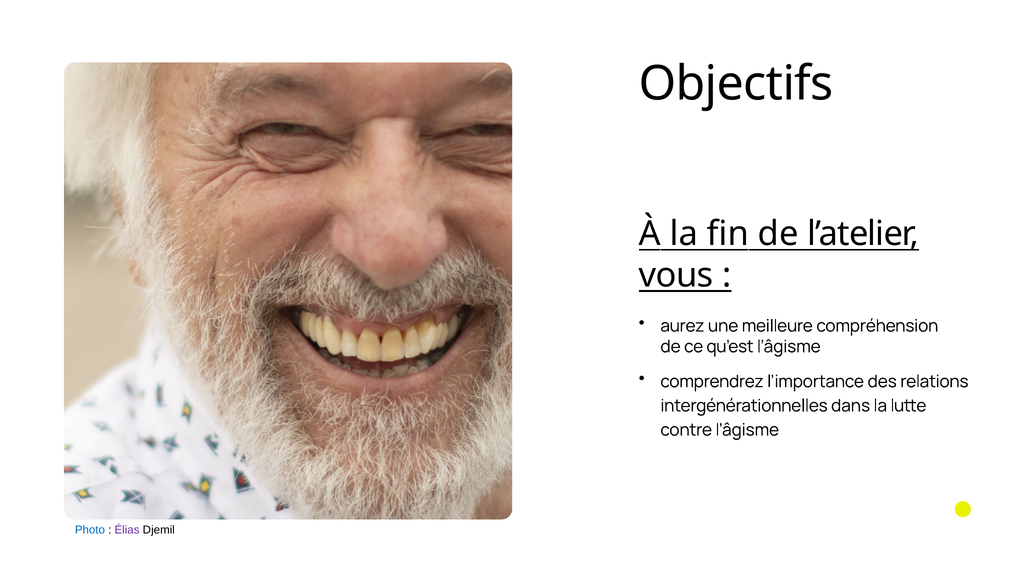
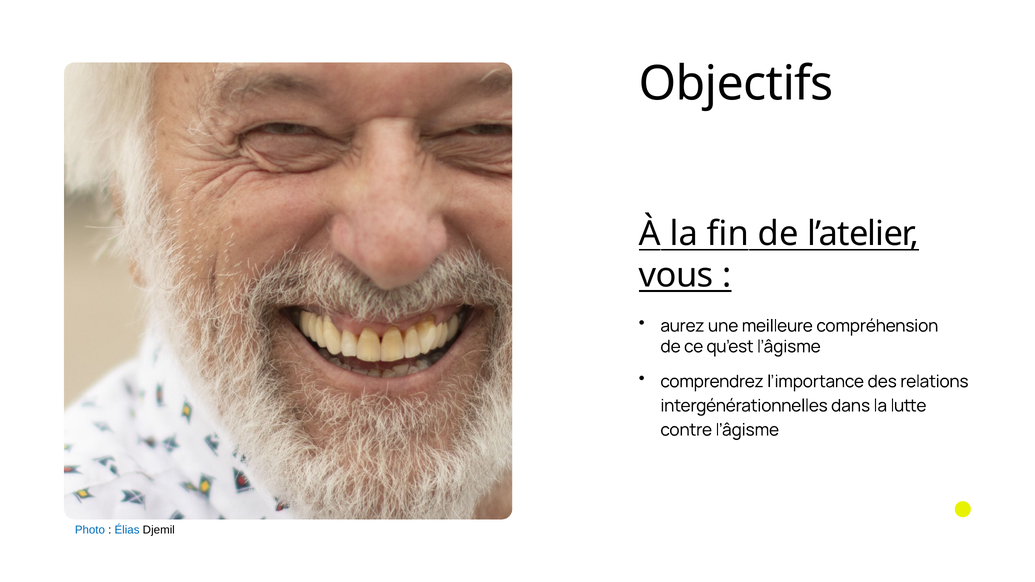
Élias colour: purple -> blue
